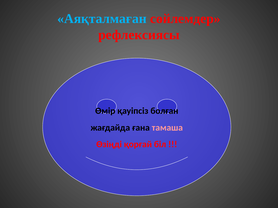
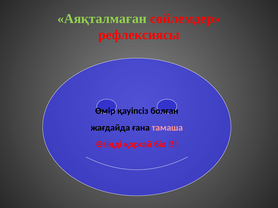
Аяқталмаған colour: light blue -> light green
